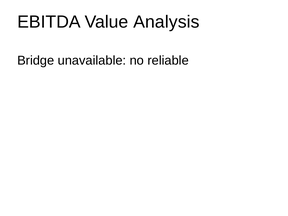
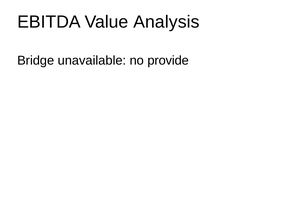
reliable: reliable -> provide
